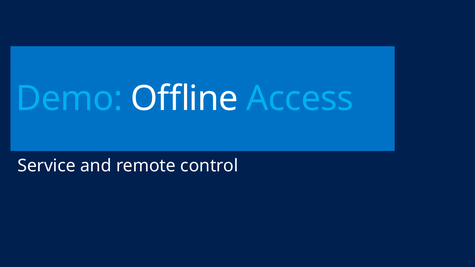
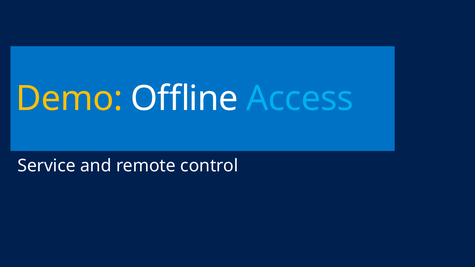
Demo colour: light blue -> yellow
